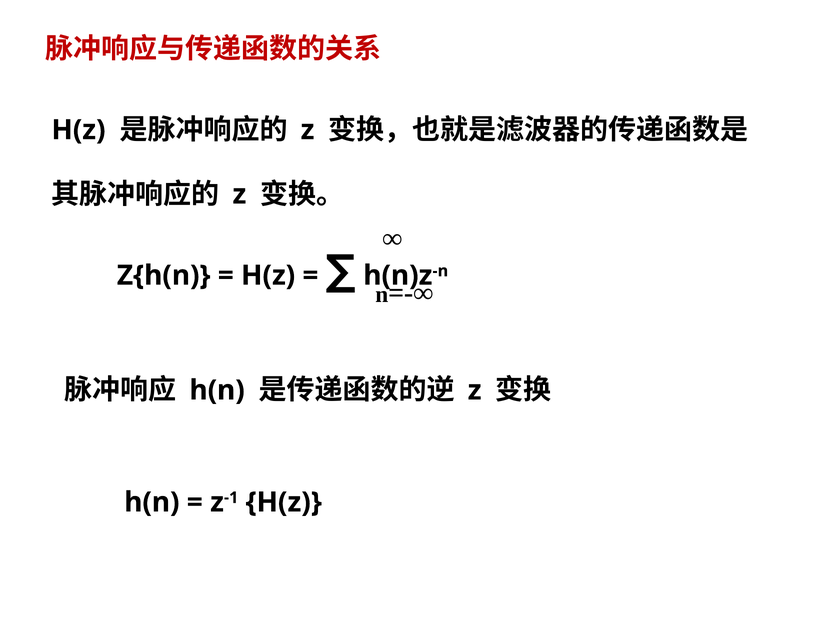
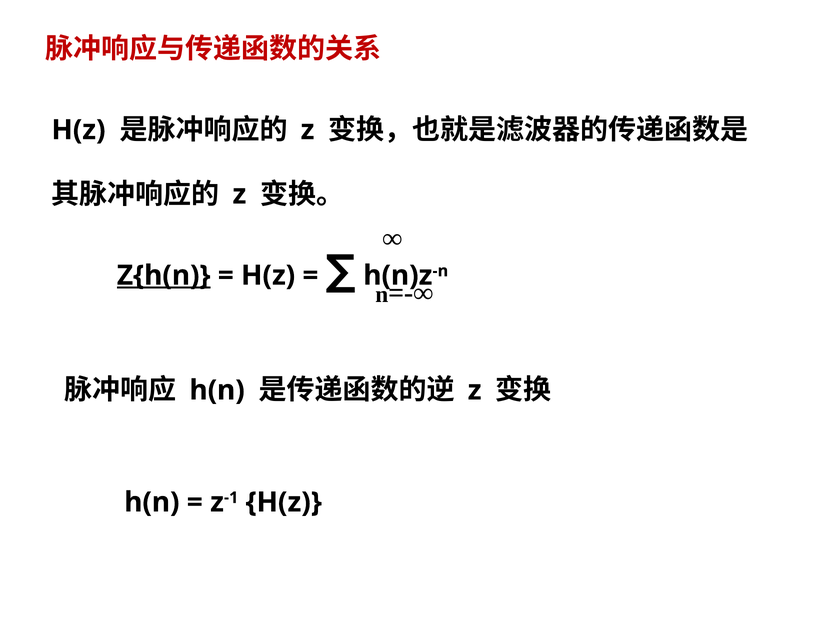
Z{h(n underline: none -> present
